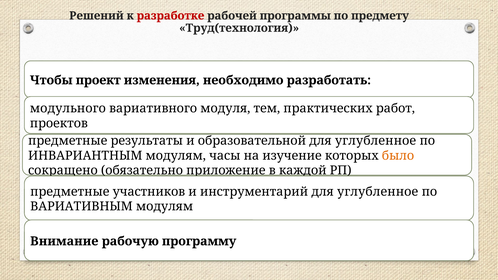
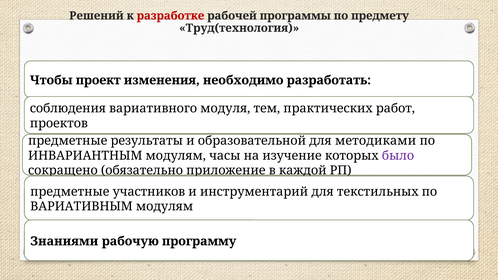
модульного: модульного -> соблюдения
углубленное at (376, 141): углубленное -> методиками
было colour: orange -> purple
инструментарий для углубленное: углубленное -> текстильных
Внимание: Внимание -> Знаниями
